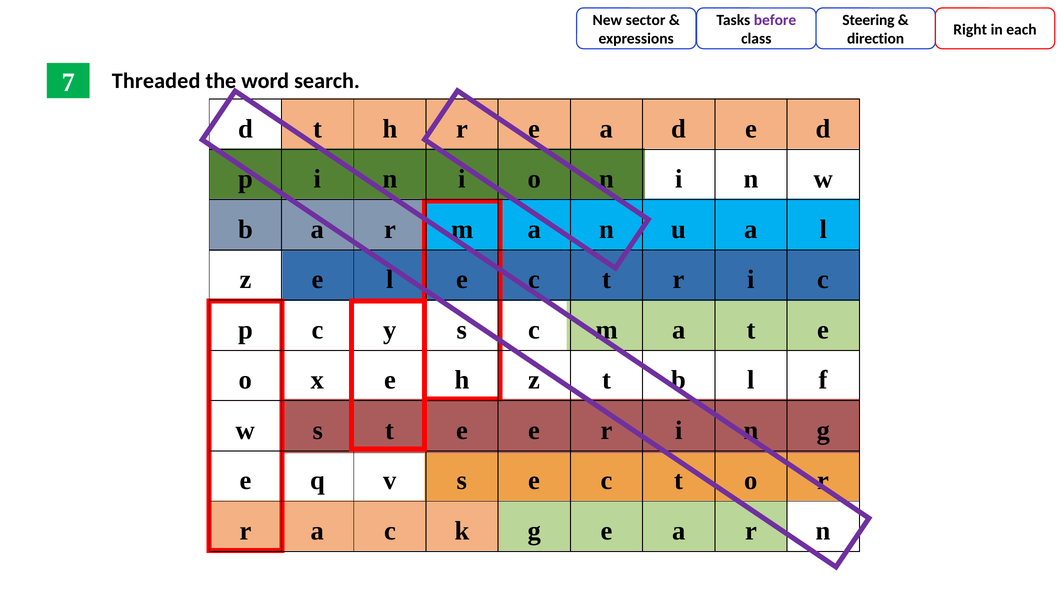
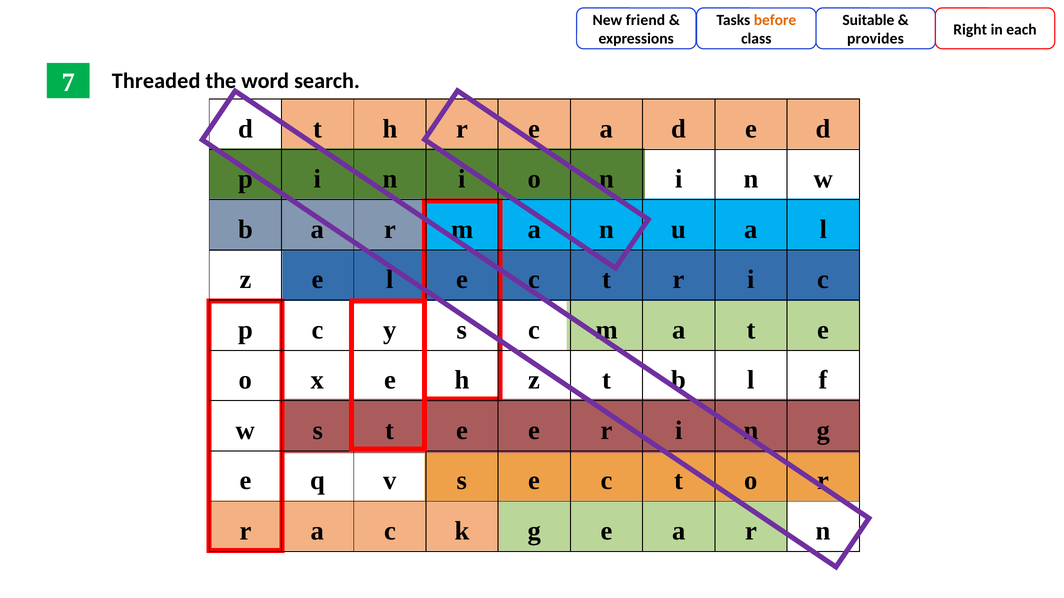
sector: sector -> friend
before colour: purple -> orange
Steering: Steering -> Suitable
direction: direction -> provides
